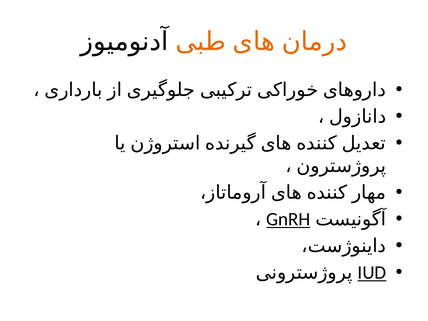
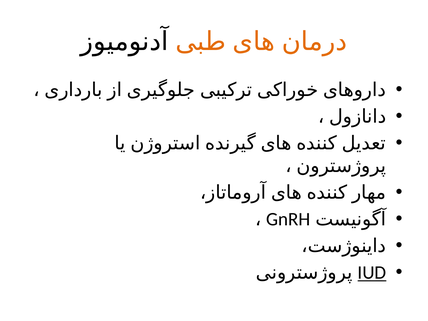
GnRH underline: present -> none
